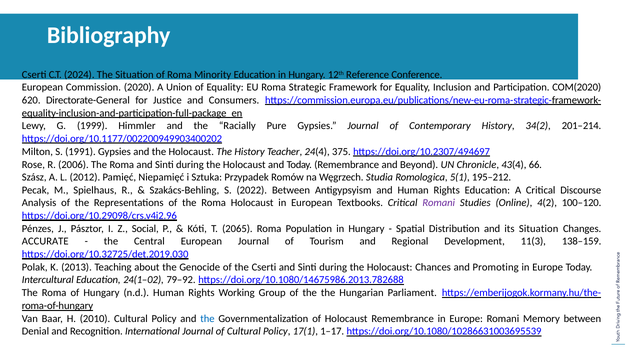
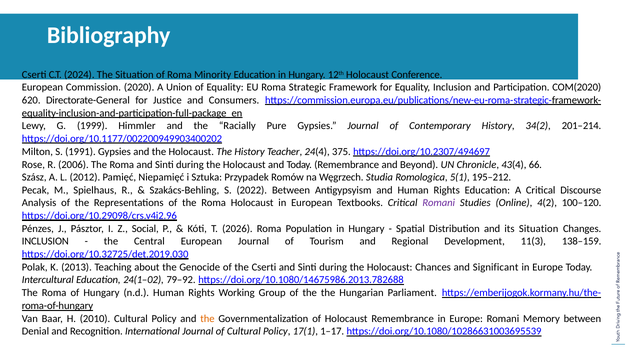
12th Reference: Reference -> Holocaust
2065: 2065 -> 2026
ACCURATE at (45, 241): ACCURATE -> INCLUSION
Promoting: Promoting -> Significant
the at (207, 318) colour: blue -> orange
